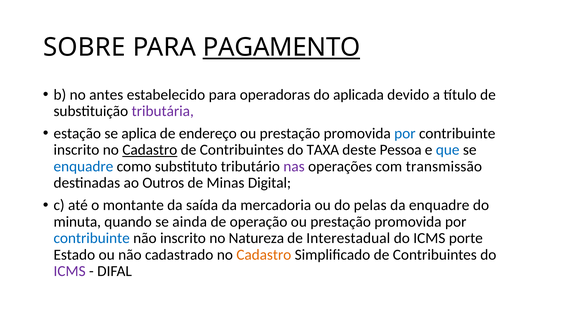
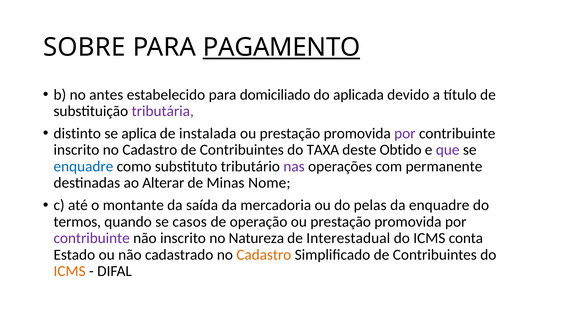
operadoras: operadoras -> domiciliado
estação: estação -> distinto
endereço: endereço -> instalada
por at (405, 134) colour: blue -> purple
Cadastro at (150, 150) underline: present -> none
Pessoa: Pessoa -> Obtido
que colour: blue -> purple
transmissão: transmissão -> permanente
Outros: Outros -> Alterar
Digital: Digital -> Nome
minuta: minuta -> termos
ainda: ainda -> casos
contribuinte at (92, 238) colour: blue -> purple
porte: porte -> conta
ICMS at (70, 271) colour: purple -> orange
